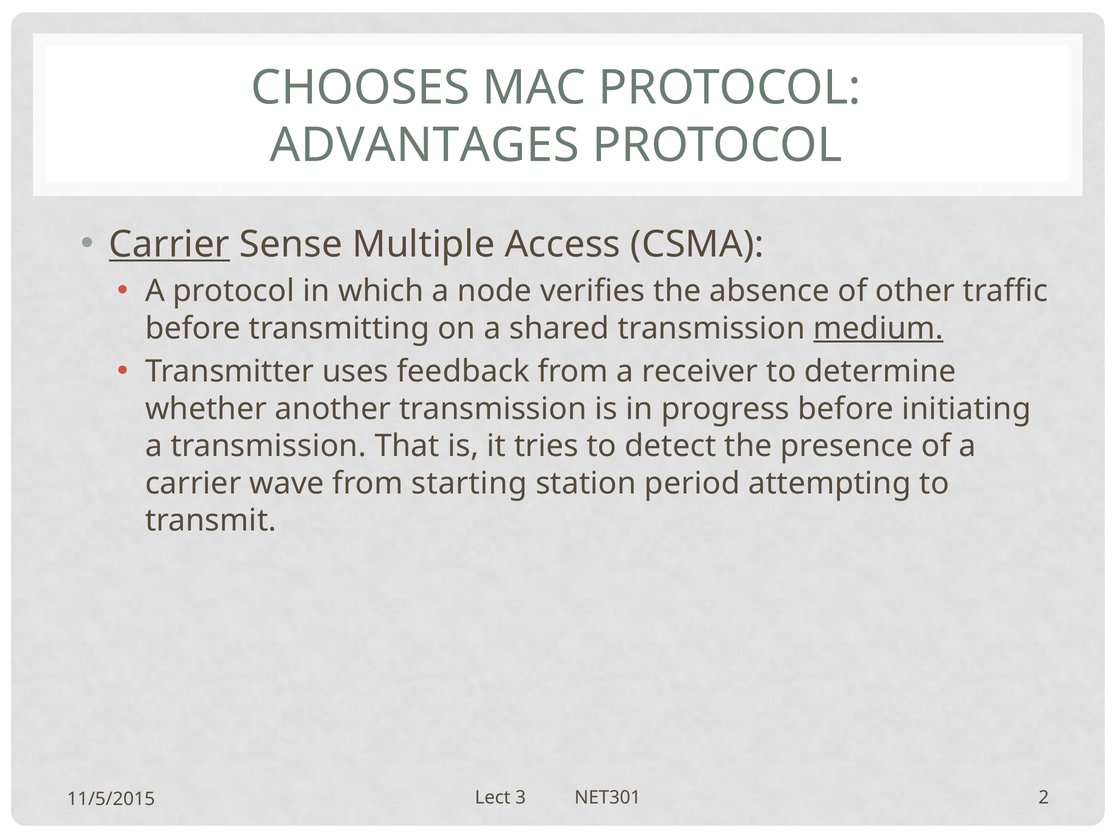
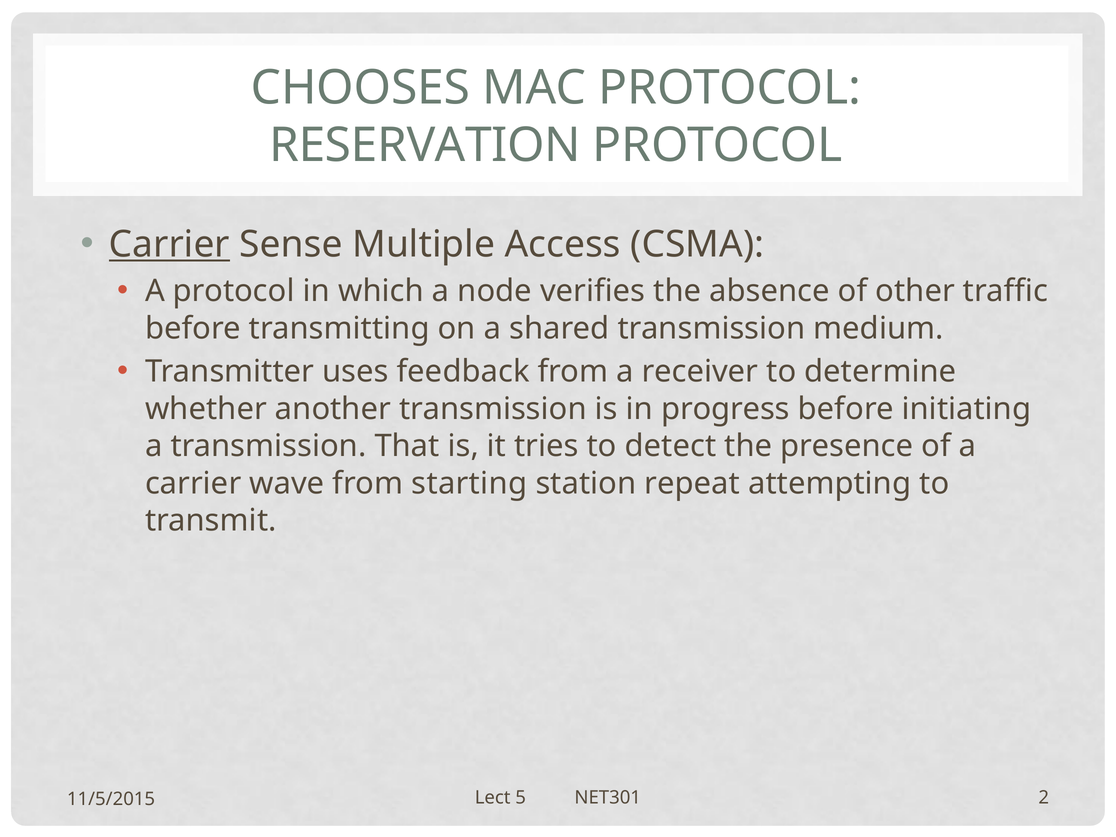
ADVANTAGES: ADVANTAGES -> RESERVATION
medium underline: present -> none
period: period -> repeat
3: 3 -> 5
